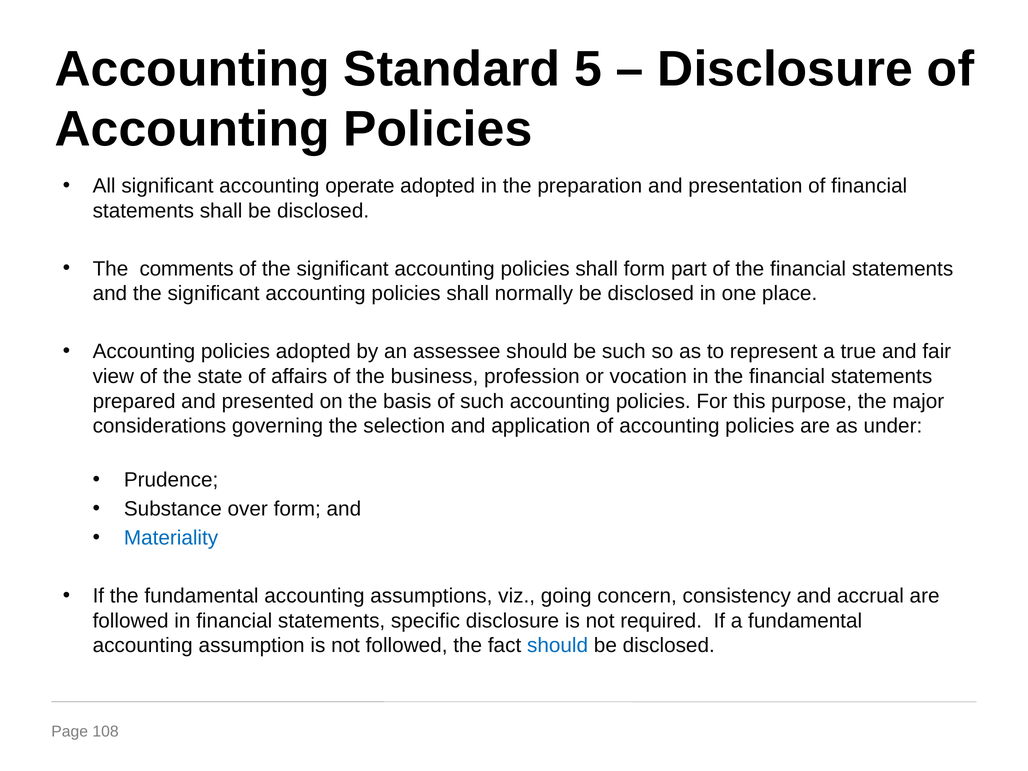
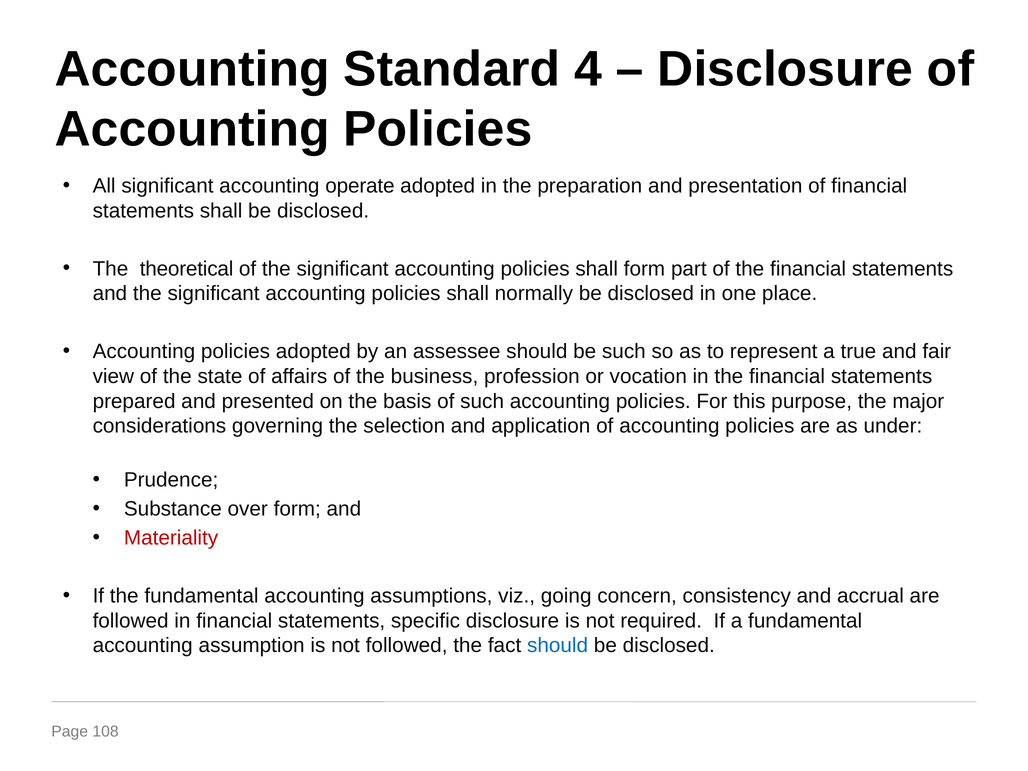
5: 5 -> 4
comments: comments -> theoretical
Materiality colour: blue -> red
